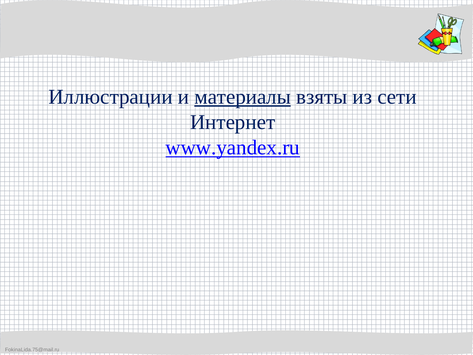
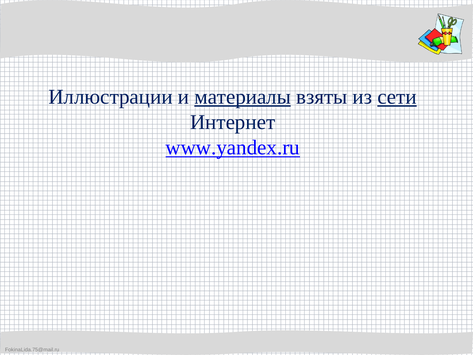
сети underline: none -> present
